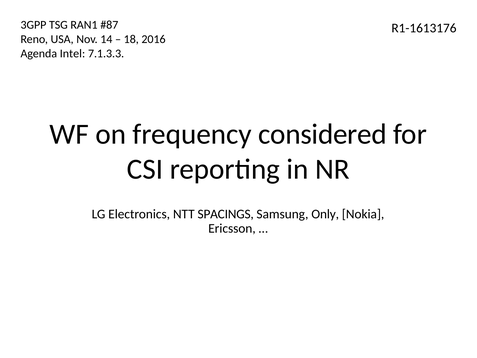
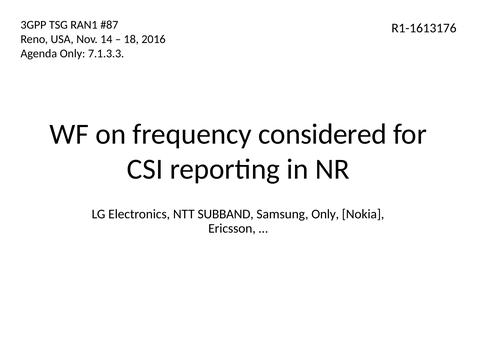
Agenda Intel: Intel -> Only
SPACINGS: SPACINGS -> SUBBAND
